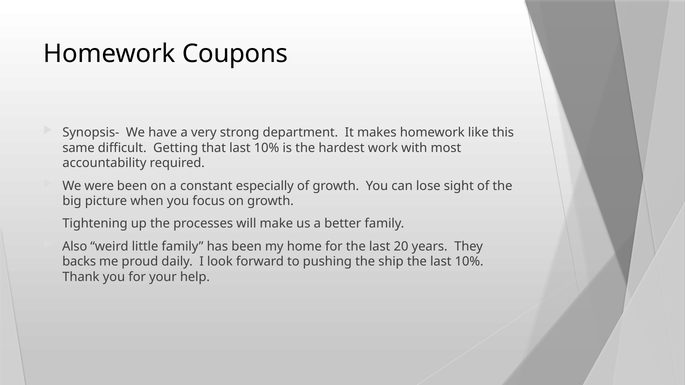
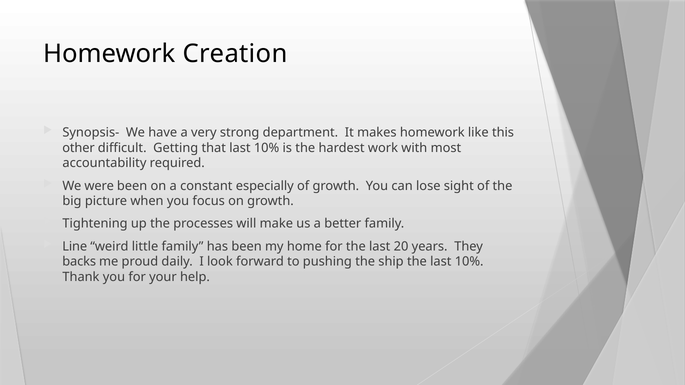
Coupons: Coupons -> Creation
same: same -> other
Also: Also -> Line
